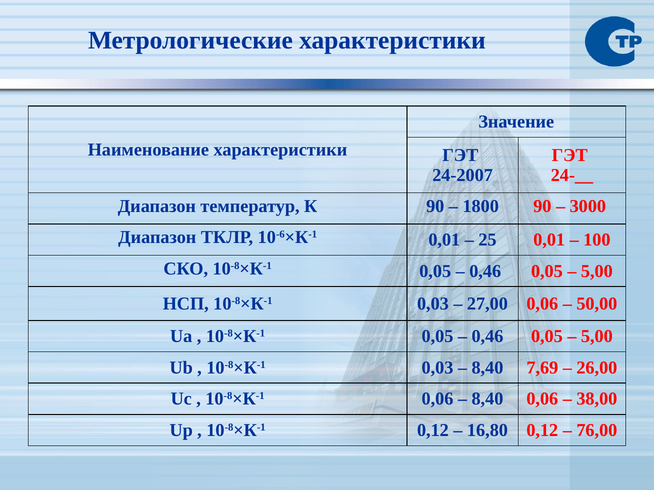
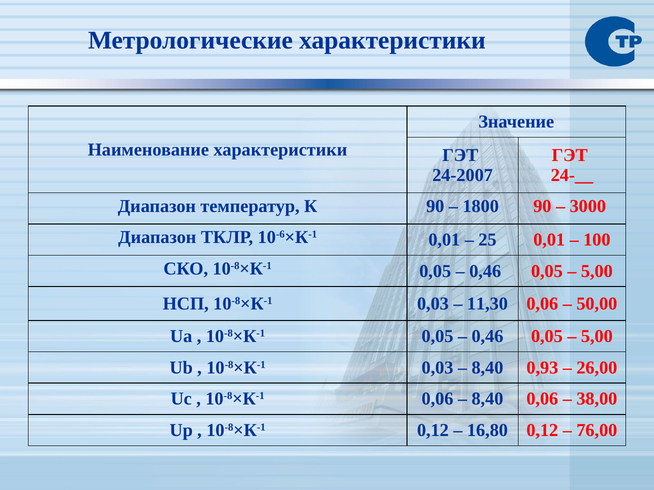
27,00: 27,00 -> 11,30
7,69: 7,69 -> 0,93
